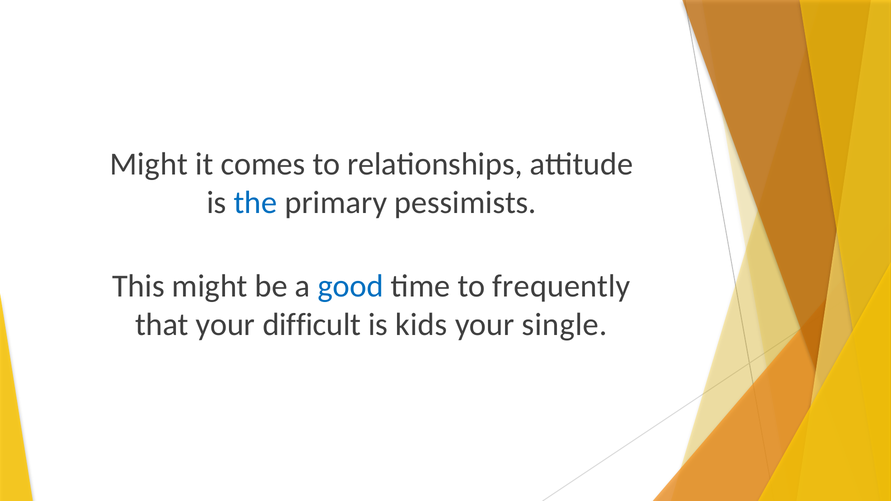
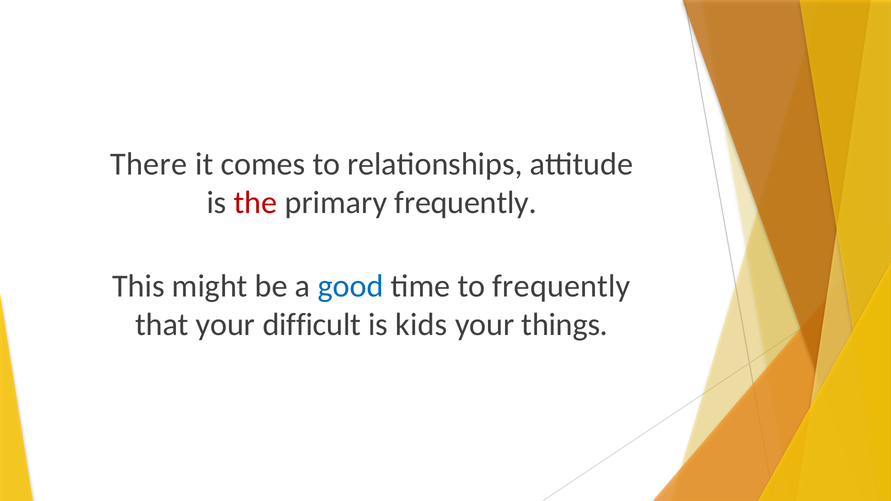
Might at (149, 164): Might -> There
the colour: blue -> red
primary pessimists: pessimists -> frequently
single: single -> things
